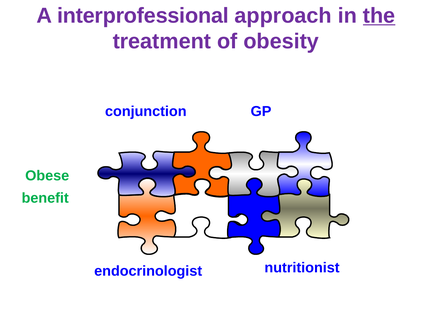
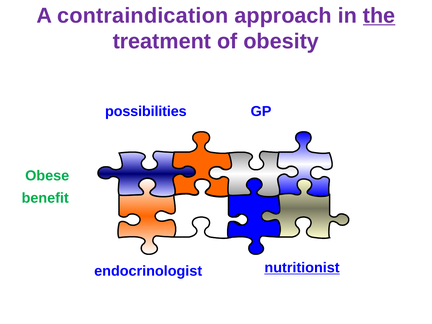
interprofessional: interprofessional -> contraindication
conjunction: conjunction -> possibilities
nutritionist underline: none -> present
